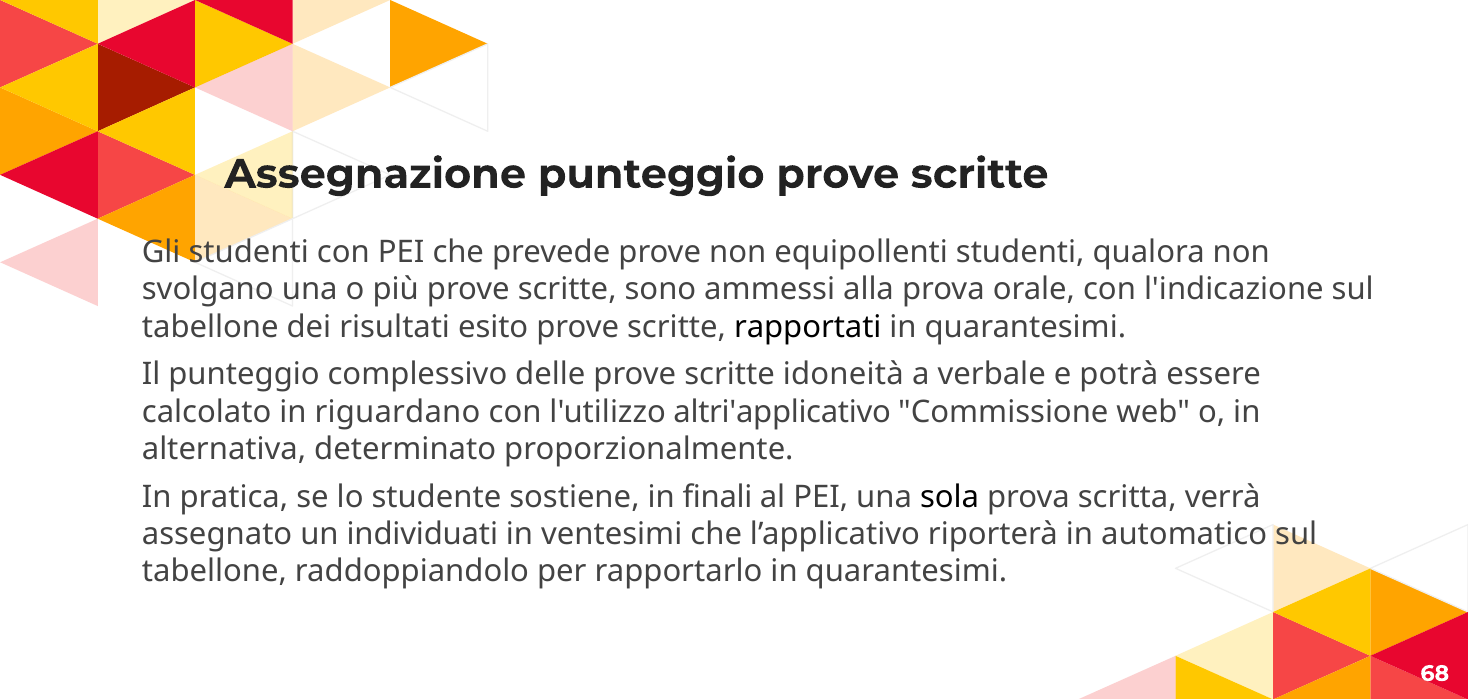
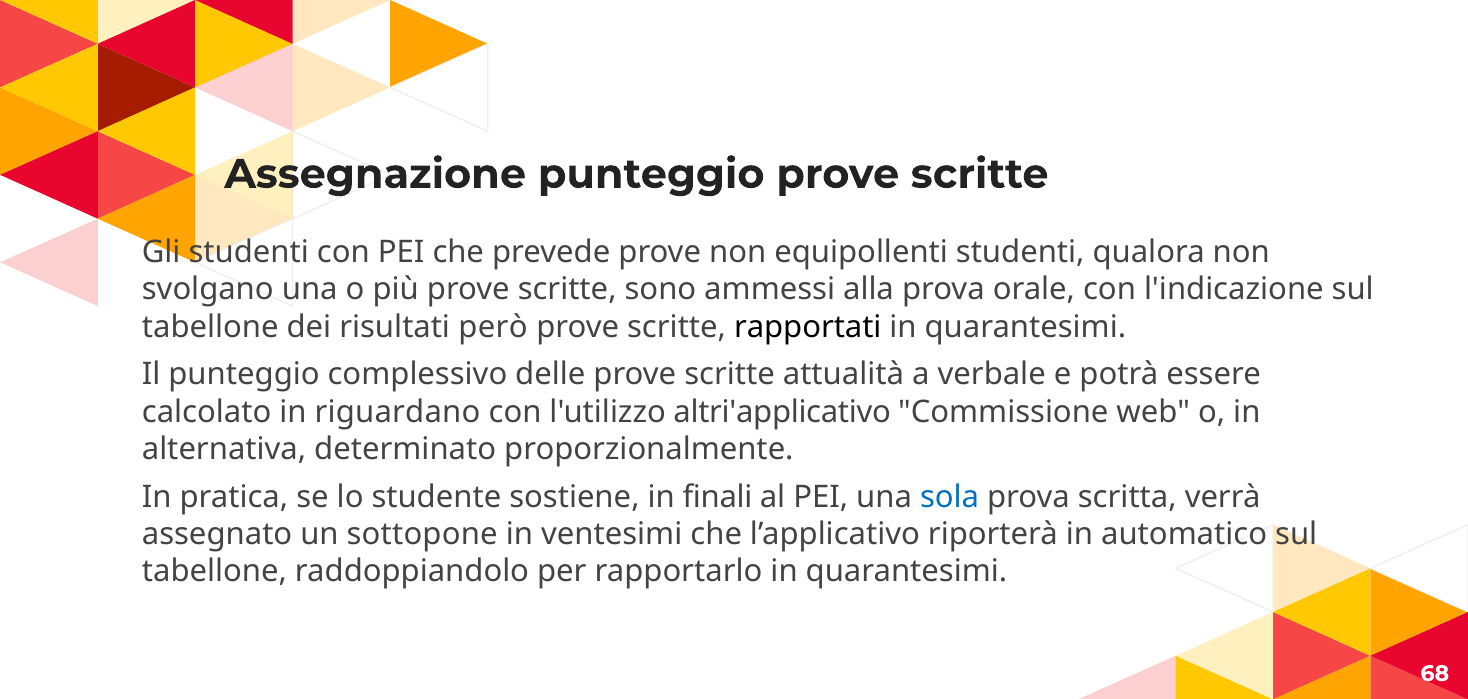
esito: esito -> però
idoneità: idoneità -> attualità
sola colour: black -> blue
individuati: individuati -> sottopone
